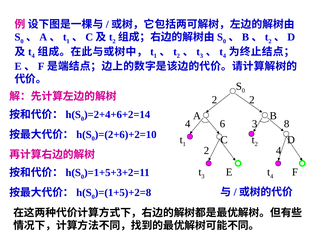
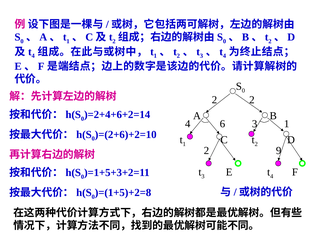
3 8: 8 -> 1
2 4: 4 -> 9
